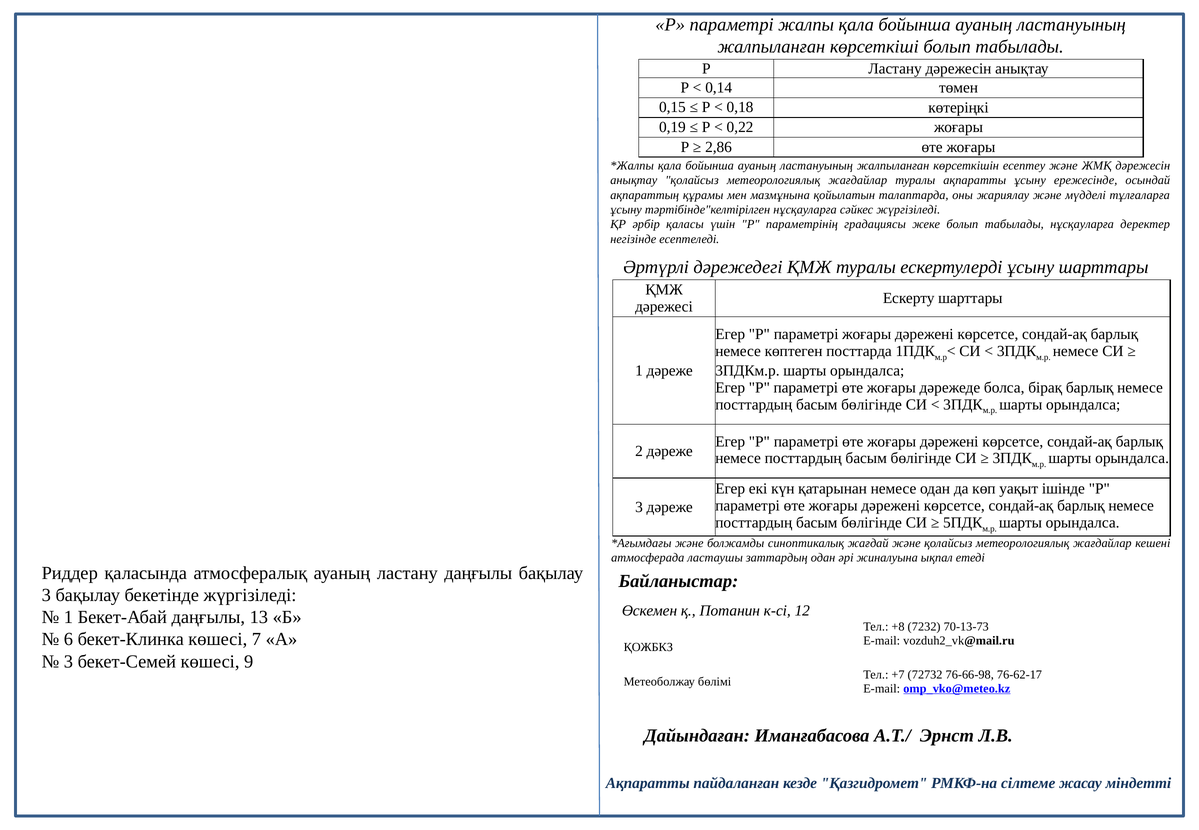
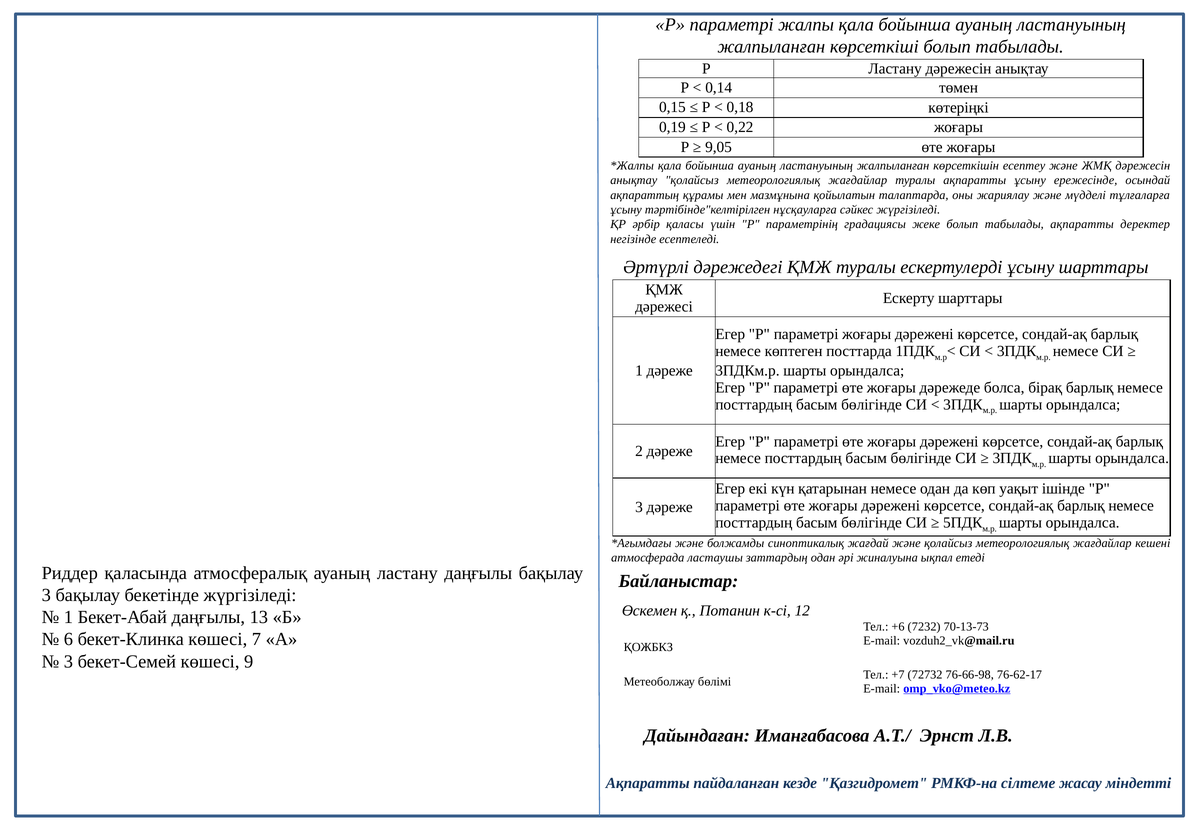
2,86: 2,86 -> 9,05
табылады нұсқауларға: нұсқауларға -> ақпаратты
+8: +8 -> +6
